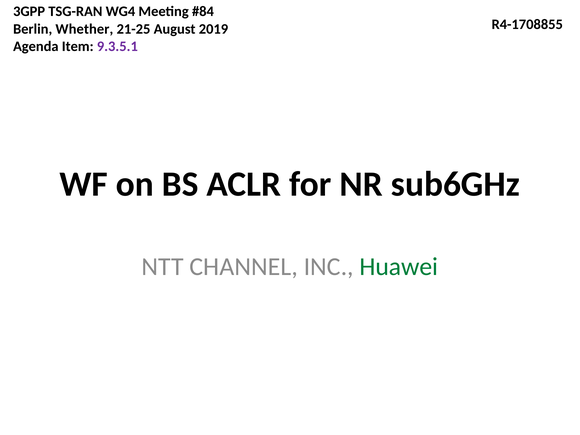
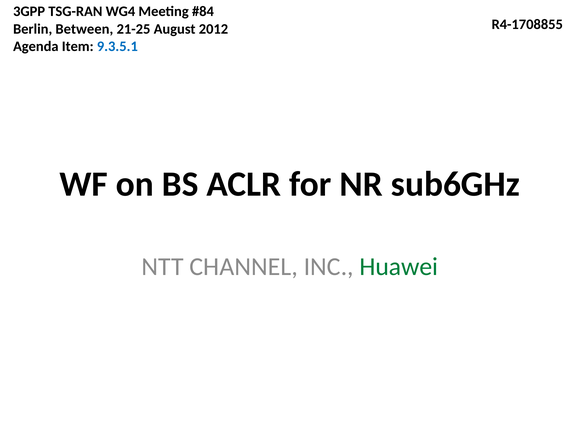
Whether: Whether -> Between
2019: 2019 -> 2012
9.3.5.1 colour: purple -> blue
